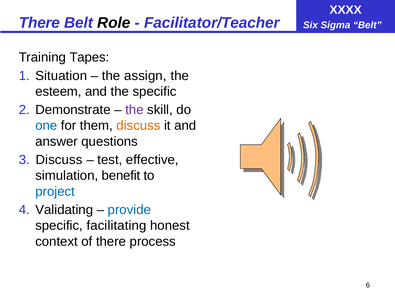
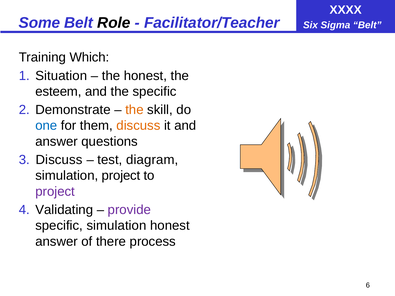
There at (39, 23): There -> Some
Tapes: Tapes -> Which
the assign: assign -> honest
the at (134, 110) colour: purple -> orange
effective: effective -> diagram
simulation benefit: benefit -> project
project at (55, 192) colour: blue -> purple
provide colour: blue -> purple
specific facilitating: facilitating -> simulation
context at (57, 242): context -> answer
